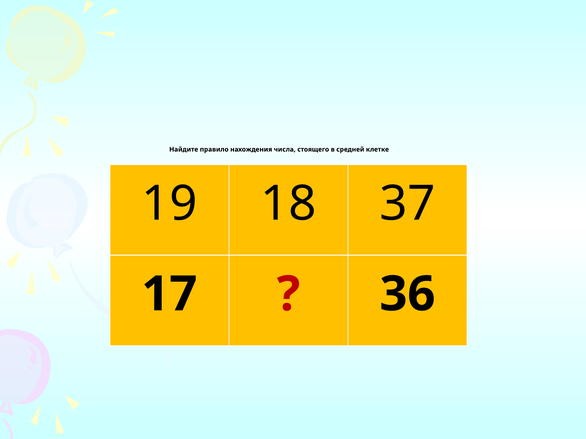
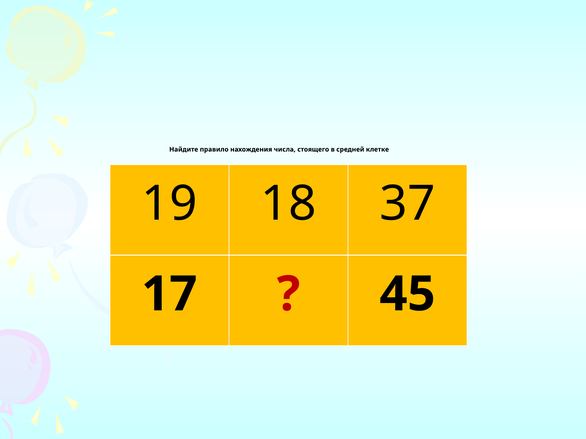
36: 36 -> 45
